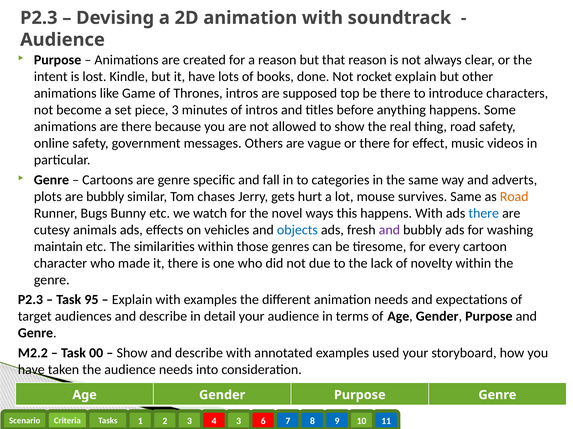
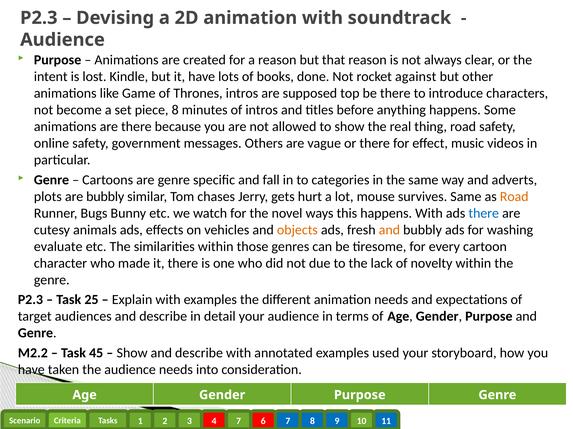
rocket explain: explain -> against
piece 3: 3 -> 8
objects colour: blue -> orange
and at (389, 230) colour: purple -> orange
maintain: maintain -> evaluate
95: 95 -> 25
00: 00 -> 45
3 at (239, 422): 3 -> 7
